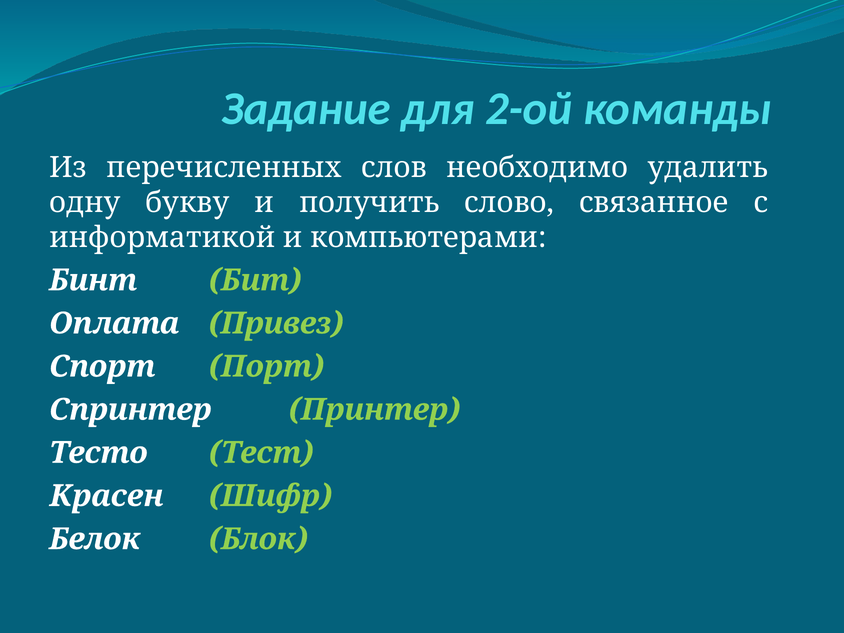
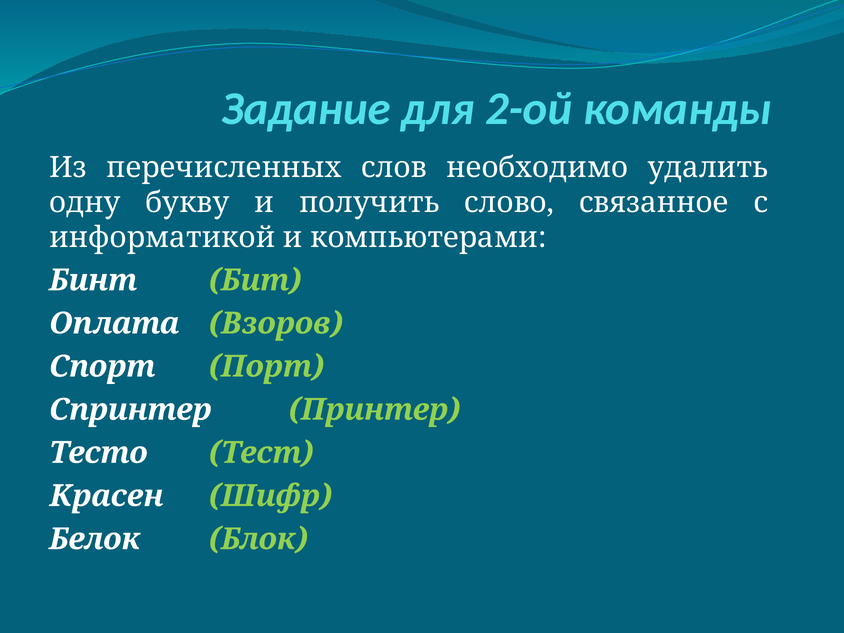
Привез: Привез -> Взоров
